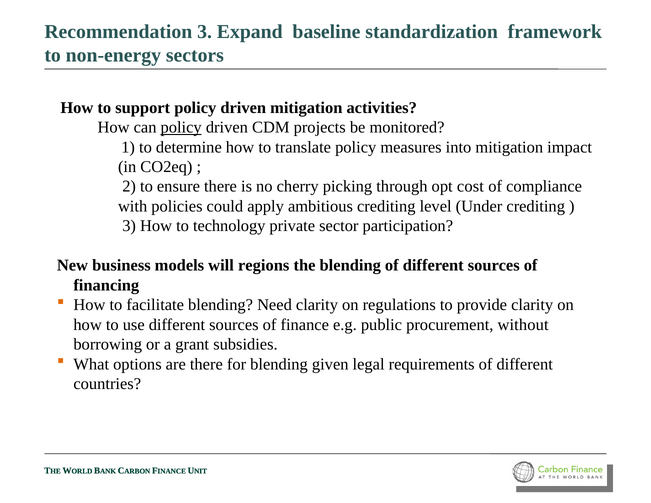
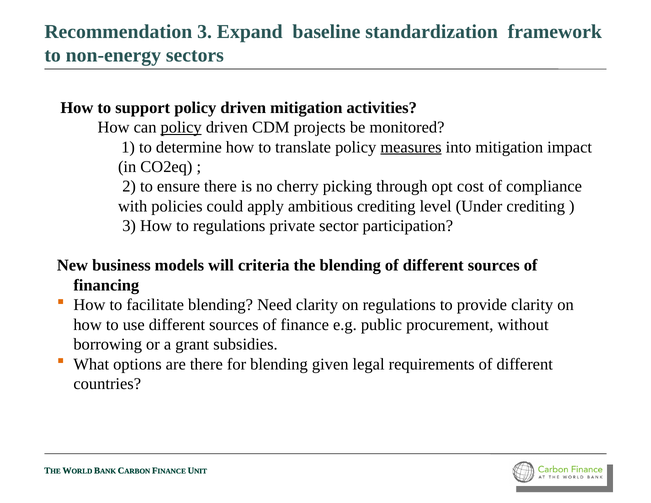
measures underline: none -> present
to technology: technology -> regulations
regions: regions -> criteria
